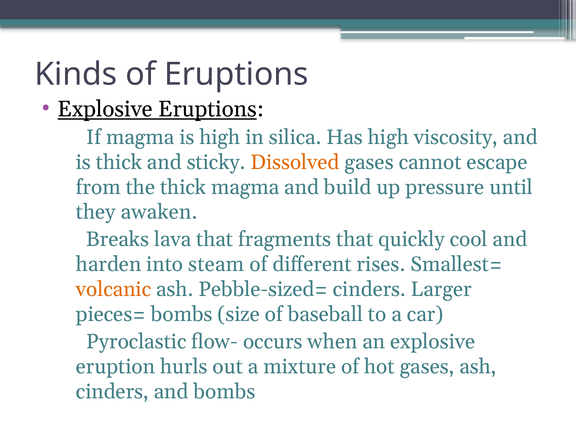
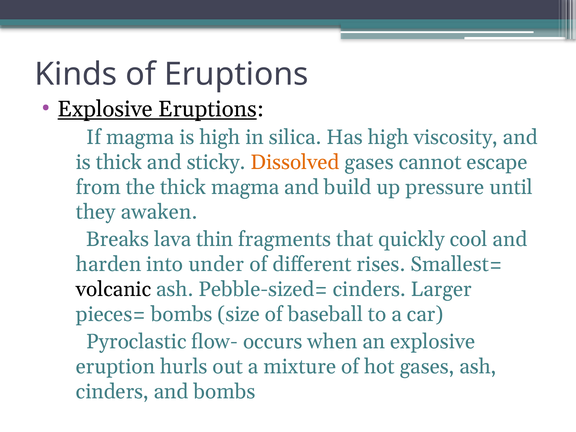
lava that: that -> thin
steam: steam -> under
volcanic colour: orange -> black
